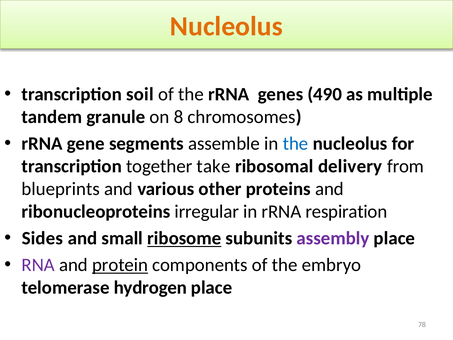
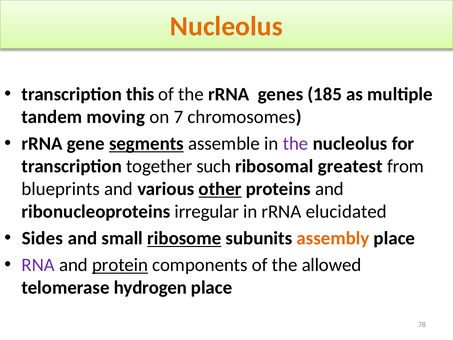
soil: soil -> this
490: 490 -> 185
granule: granule -> moving
8: 8 -> 7
segments underline: none -> present
the at (296, 144) colour: blue -> purple
take: take -> such
delivery: delivery -> greatest
other underline: none -> present
respiration: respiration -> elucidated
assembly colour: purple -> orange
embryo: embryo -> allowed
